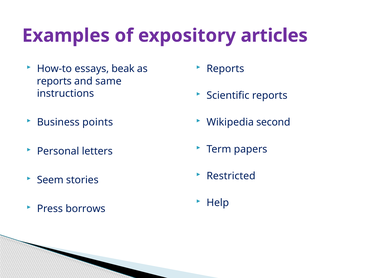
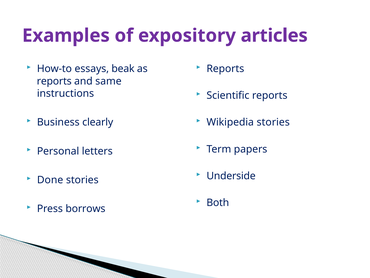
points: points -> clearly
Wikipedia second: second -> stories
Restricted: Restricted -> Underside
Seem: Seem -> Done
Help: Help -> Both
